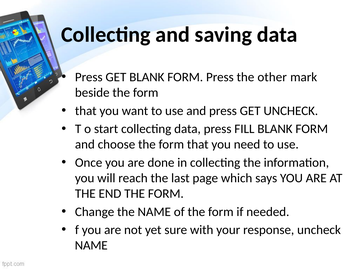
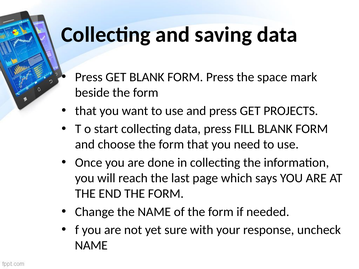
other: other -> space
GET UNCHECK: UNCHECK -> PROJECTS
